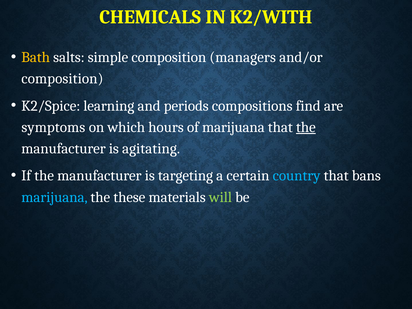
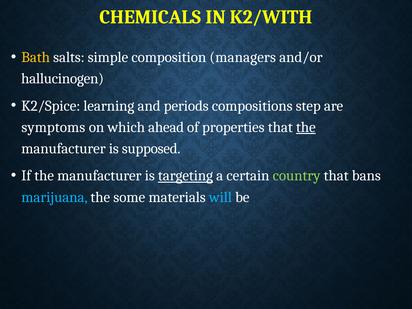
composition at (62, 79): composition -> hallucinogen
find: find -> step
hours: hours -> ahead
of marijuana: marijuana -> properties
agitating: agitating -> supposed
targeting underline: none -> present
country colour: light blue -> light green
these: these -> some
will colour: light green -> light blue
